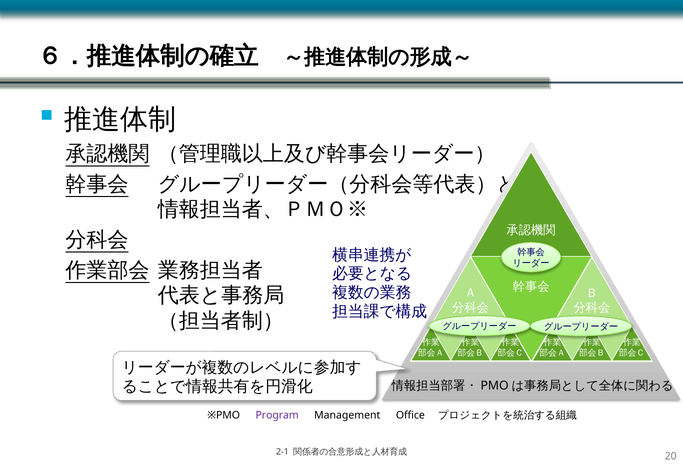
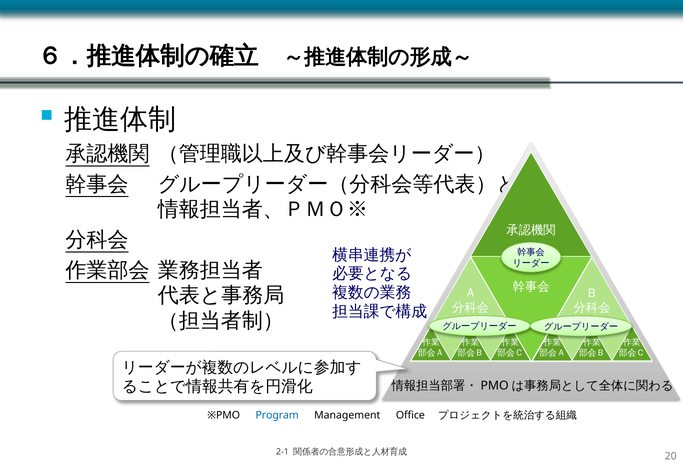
Program colour: purple -> blue
